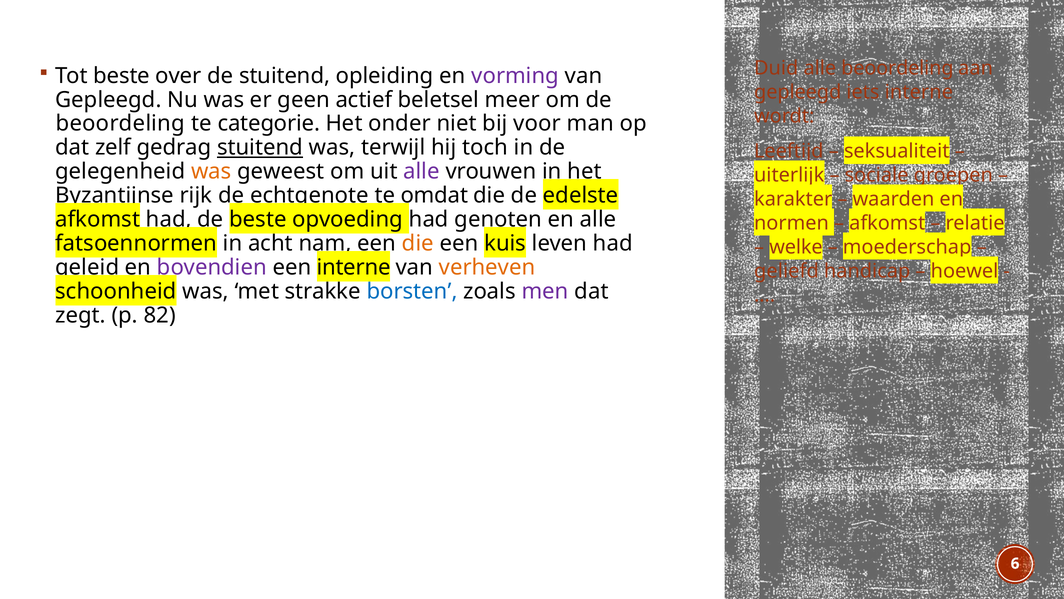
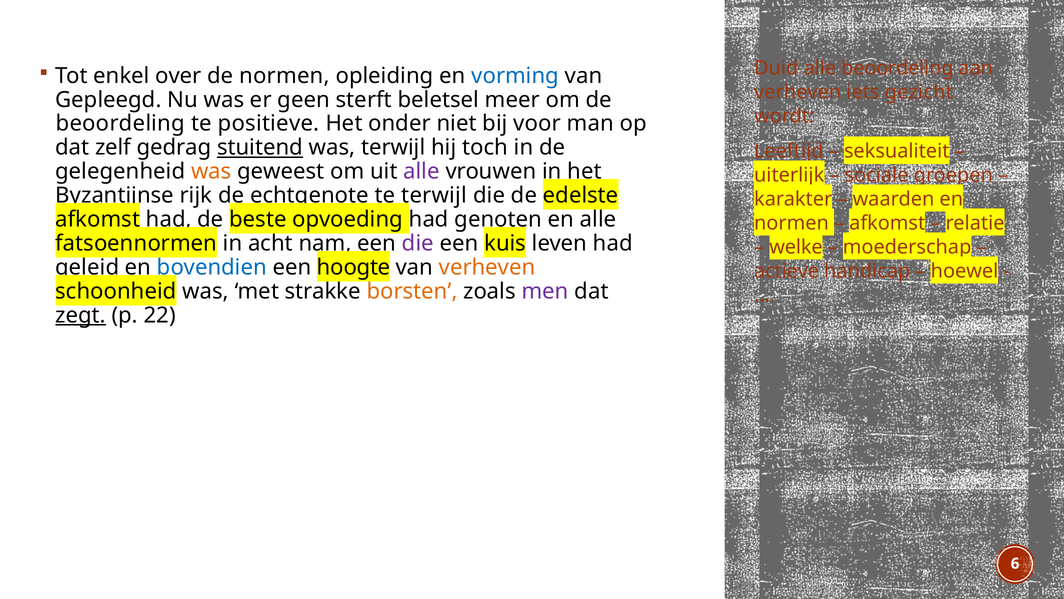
Tot beste: beste -> enkel
de stuitend: stuitend -> normen
vorming colour: purple -> blue
gepleegd at (798, 92): gepleegd -> verheven
iets interne: interne -> gezicht
actief: actief -> sterft
categorie: categorie -> positieve
omdat at (434, 195): omdat -> terwijl
die at (418, 243) colour: orange -> purple
bovendien colour: purple -> blue
een interne: interne -> hoogte
geliefd: geliefd -> actieve
borsten colour: blue -> orange
zegt underline: none -> present
82: 82 -> 22
